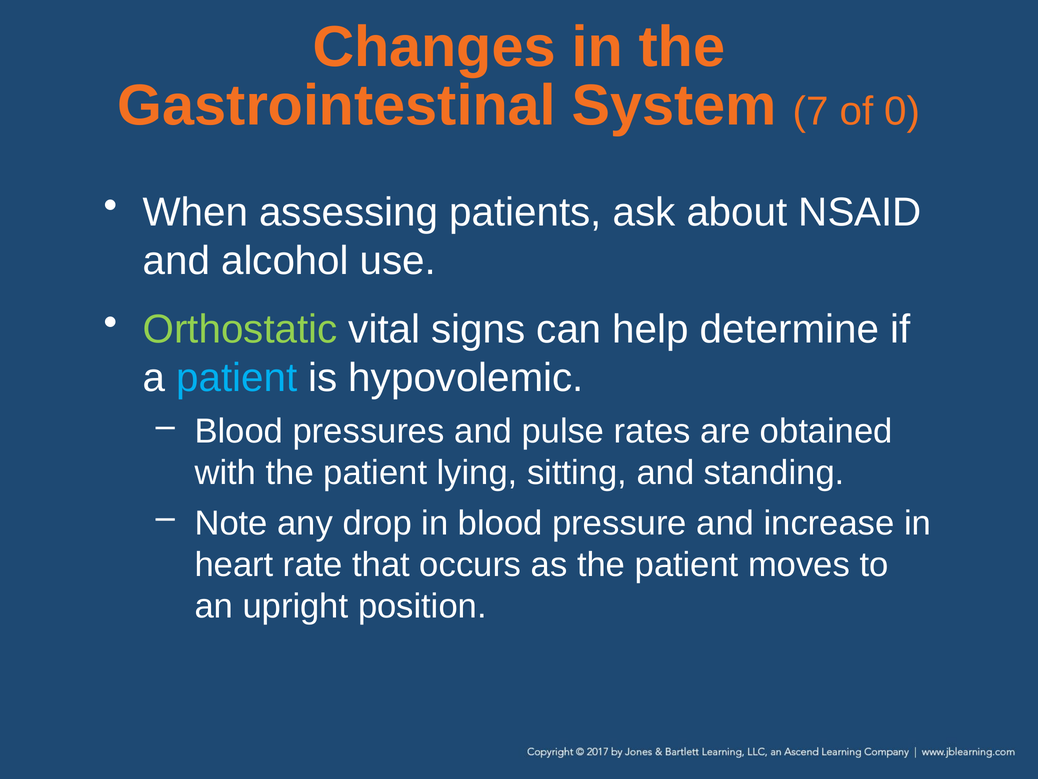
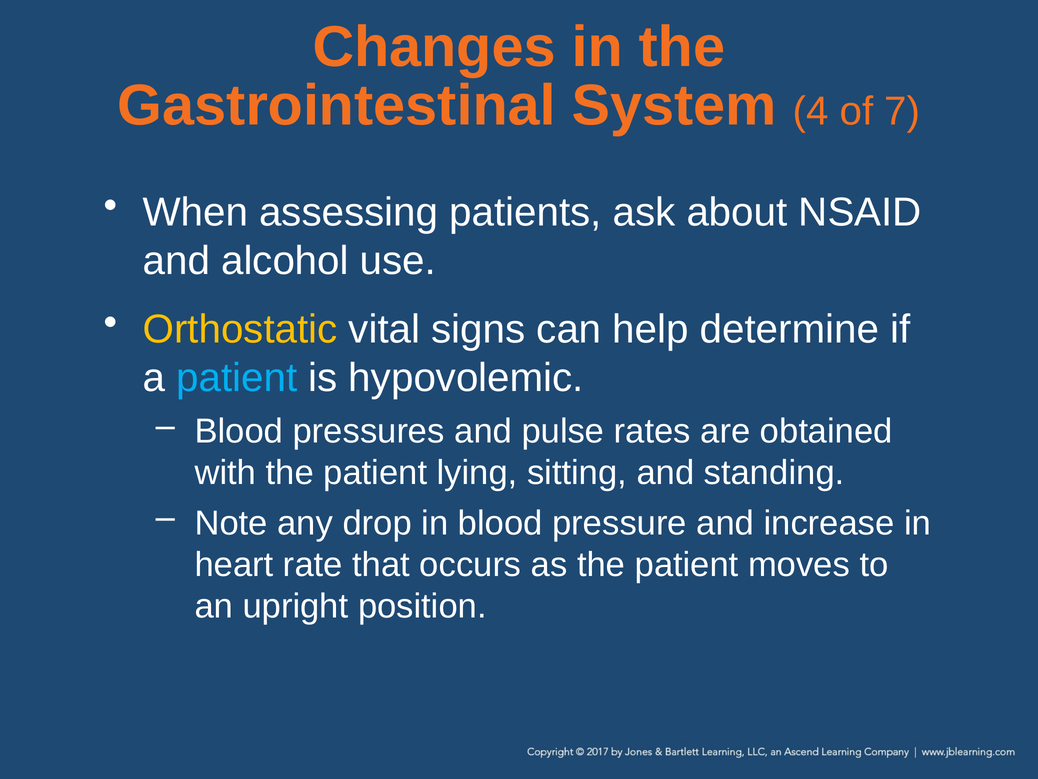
7: 7 -> 4
0: 0 -> 7
Orthostatic colour: light green -> yellow
